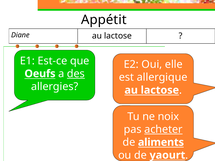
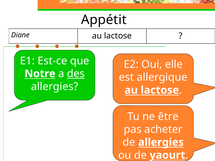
Oeufs: Oeufs -> Notre
noix: noix -> être
acheter underline: present -> none
de aliments: aliments -> allergies
